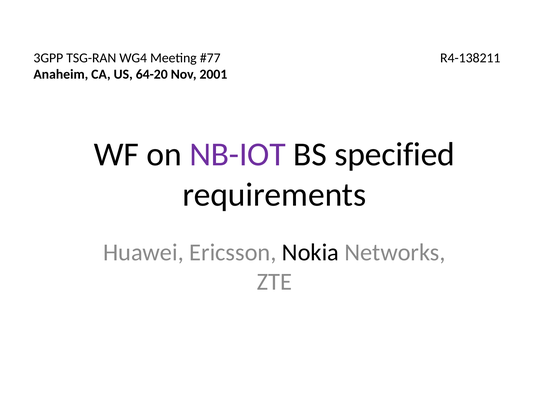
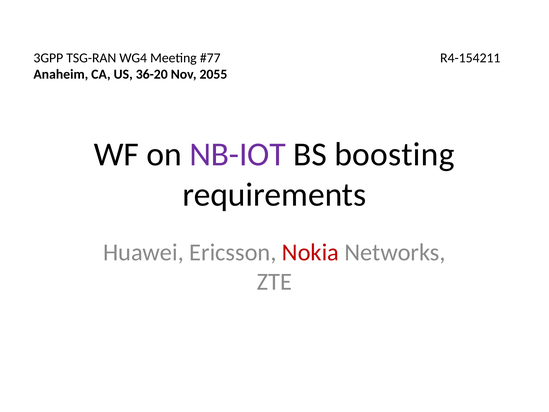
R4-138211: R4-138211 -> R4-154211
64-20: 64-20 -> 36-20
2001: 2001 -> 2055
specified: specified -> boosting
Nokia colour: black -> red
